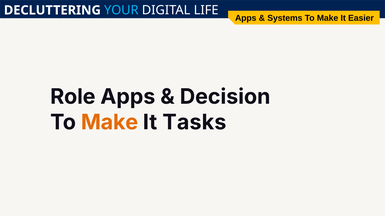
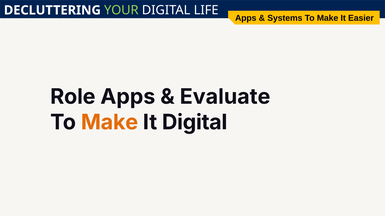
YOUR colour: light blue -> light green
Decision: Decision -> Evaluate
It Tasks: Tasks -> Digital
